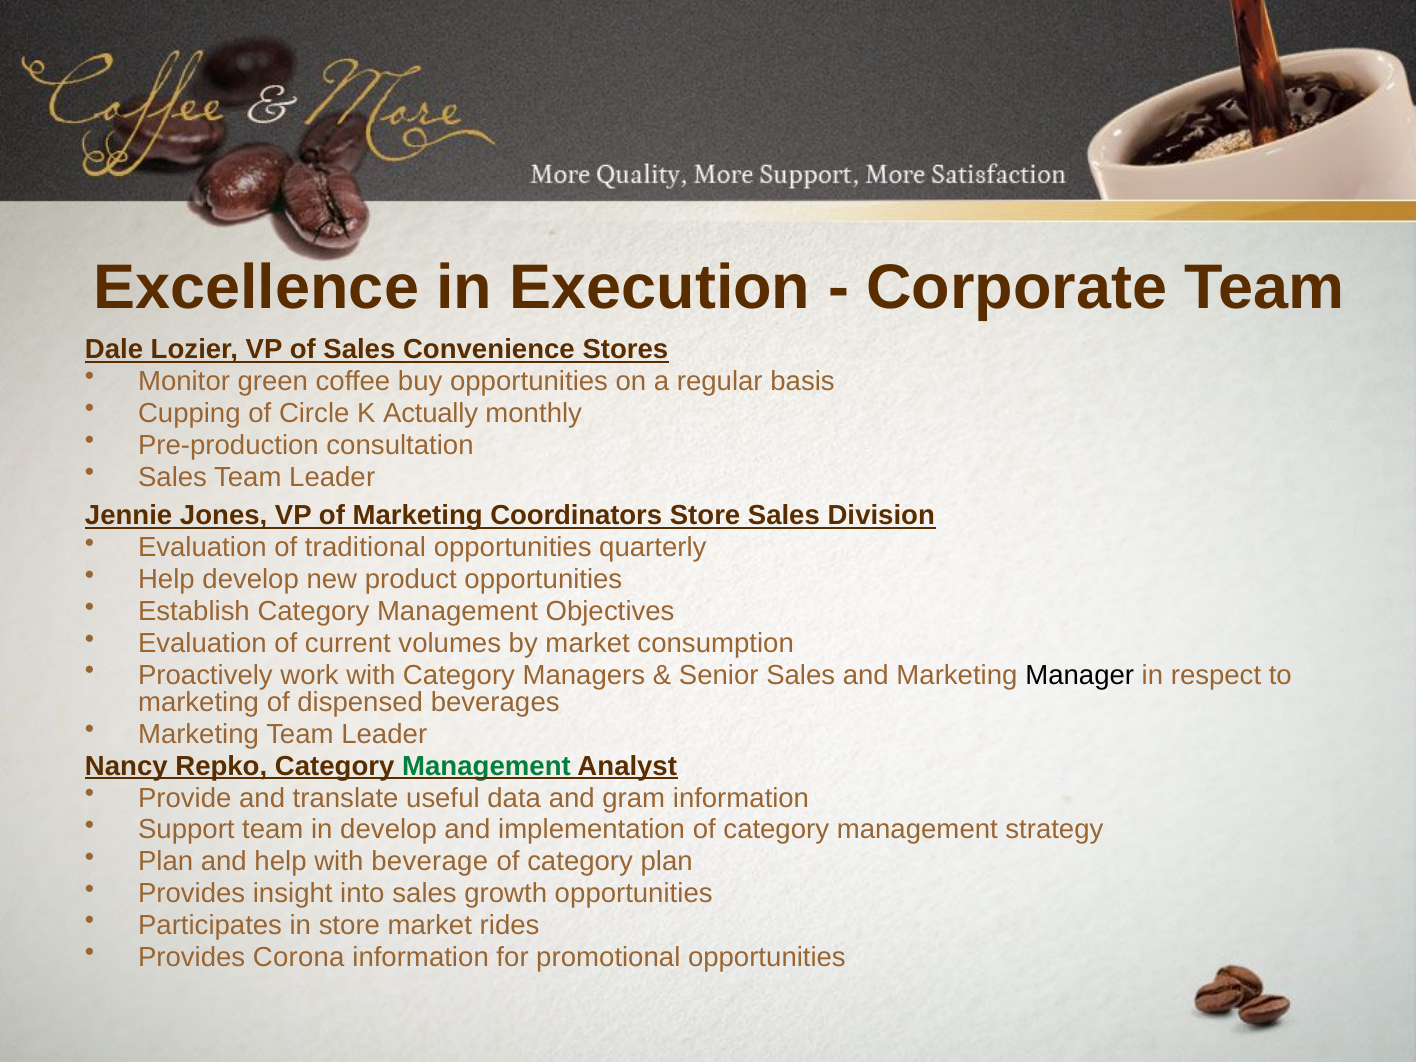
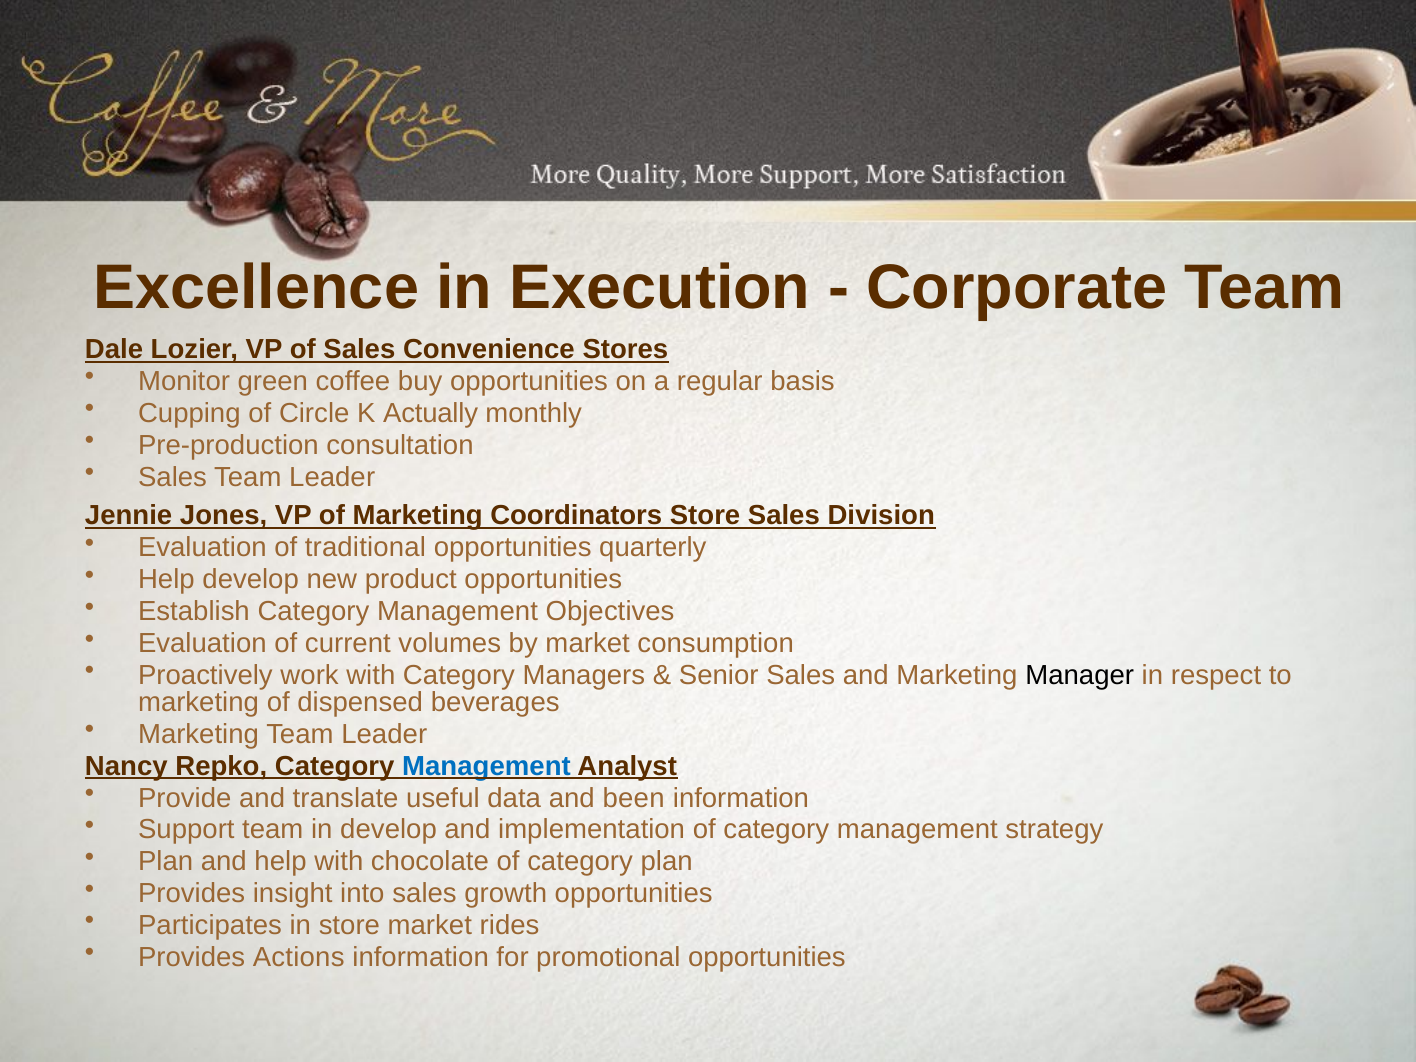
Management at (486, 766) colour: green -> blue
gram: gram -> been
beverage: beverage -> chocolate
Corona: Corona -> Actions
